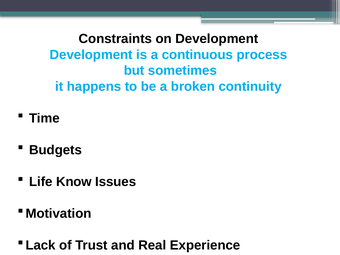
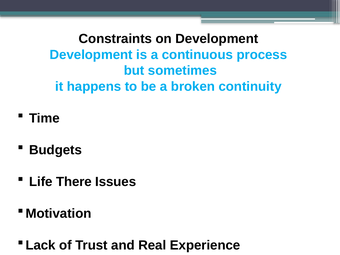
Know: Know -> There
